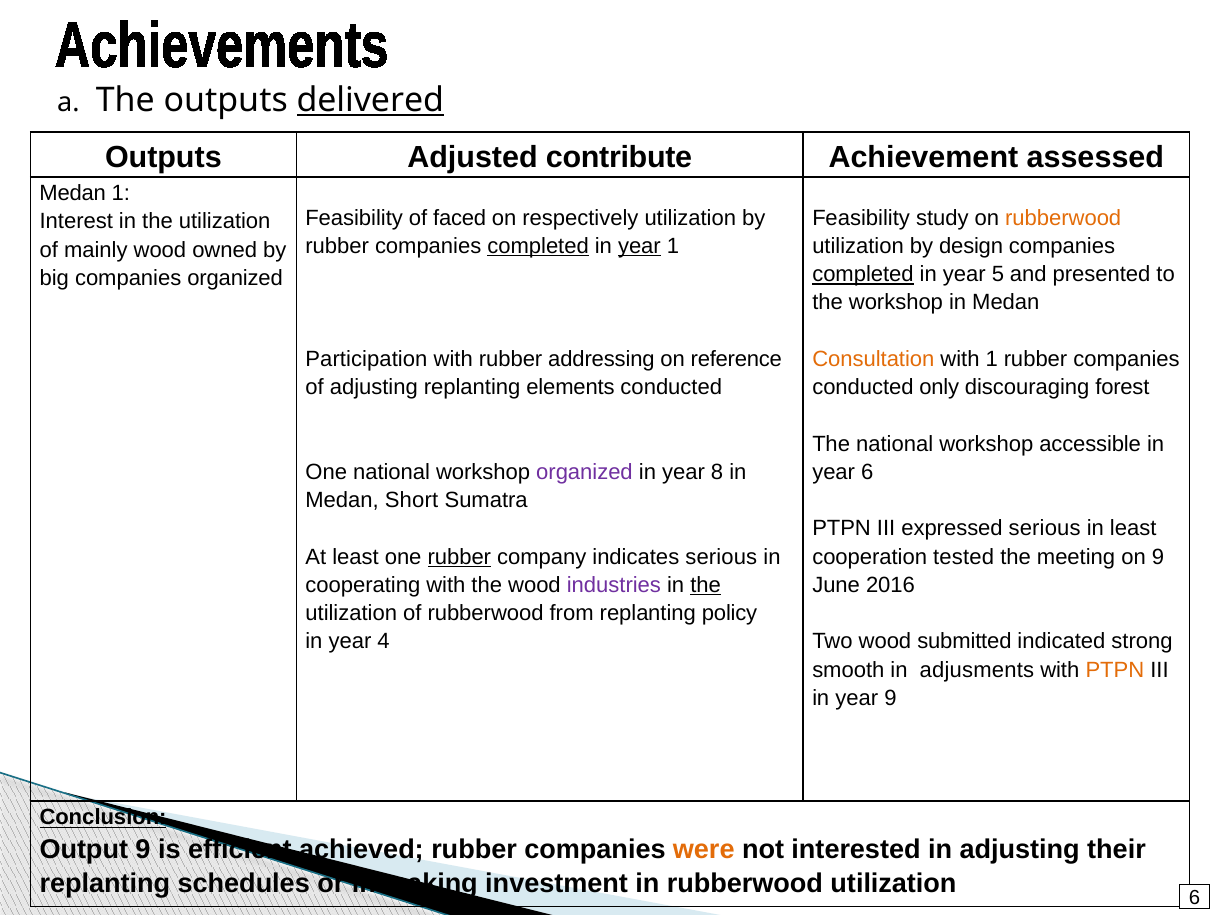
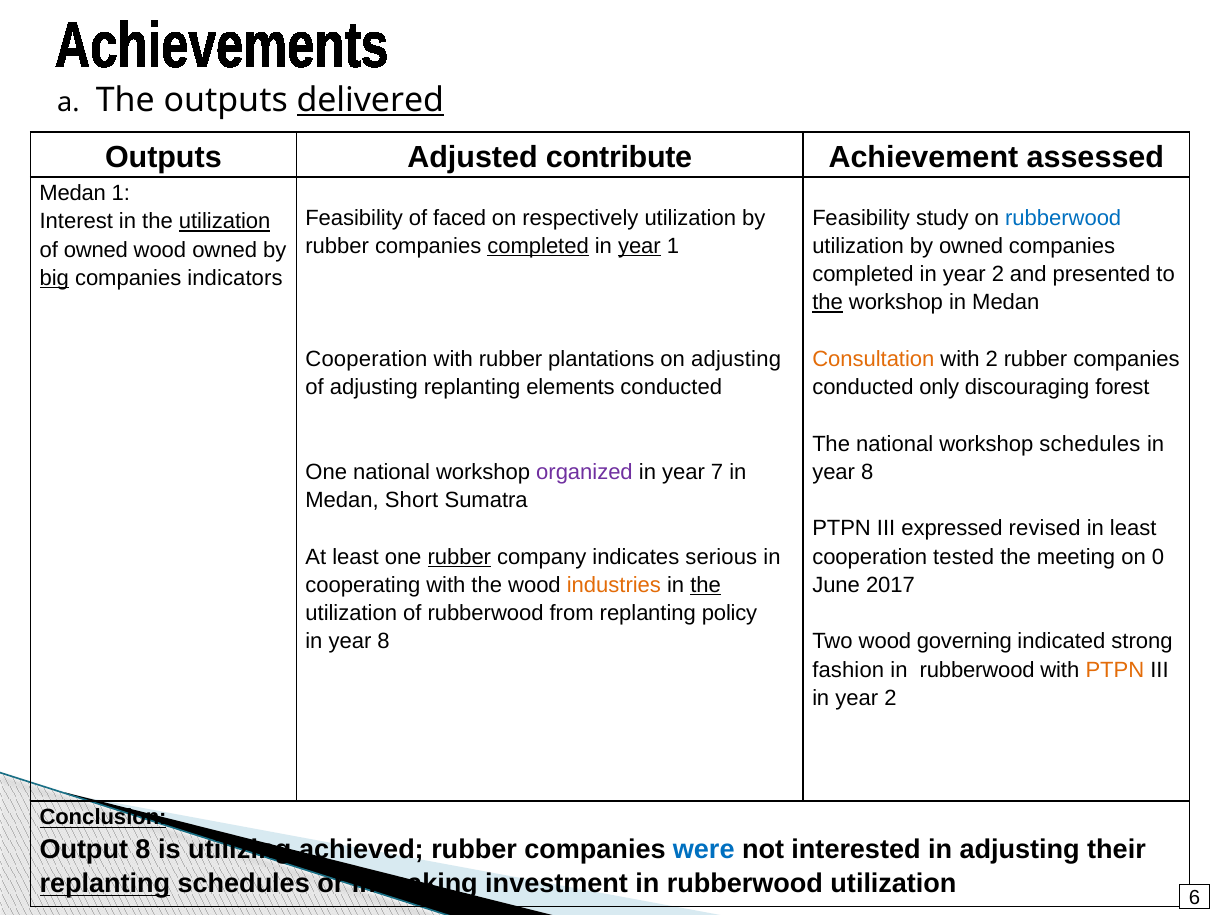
rubberwood at (1063, 218) colour: orange -> blue
utilization at (225, 222) underline: none -> present
by design: design -> owned
of mainly: mainly -> owned
completed at (863, 274) underline: present -> none
5 at (998, 274): 5 -> 2
big underline: none -> present
companies organized: organized -> indicators
the at (828, 303) underline: none -> present
Participation at (366, 359): Participation -> Cooperation
addressing: addressing -> plantations
on reference: reference -> adjusting
with 1: 1 -> 2
workshop accessible: accessible -> schedules
8: 8 -> 7
6 at (867, 472): 6 -> 8
expressed serious: serious -> revised
on 9: 9 -> 0
industries colour: purple -> orange
2016: 2016 -> 2017
4 at (384, 642): 4 -> 8
submitted: submitted -> governing
smooth: smooth -> fashion
adjusments at (977, 670): adjusments -> rubberwood
9 at (890, 698): 9 -> 2
Output 9: 9 -> 8
efficient: efficient -> utilizing
were colour: orange -> blue
replanting at (105, 884) underline: none -> present
